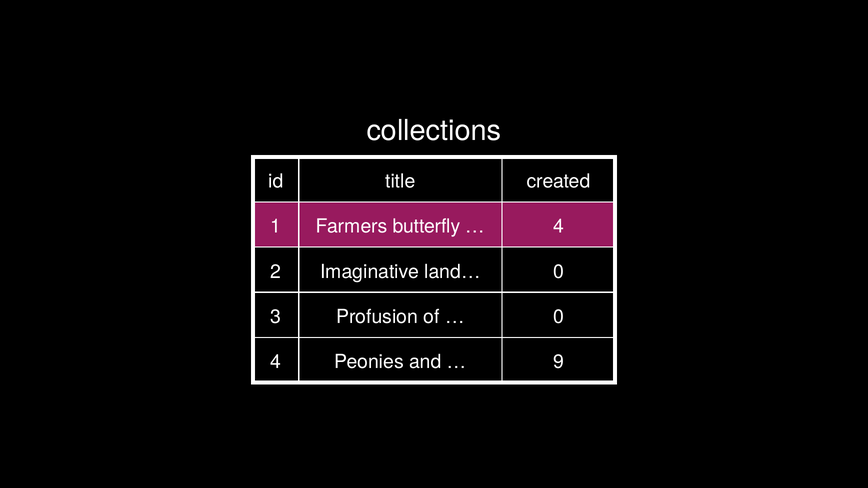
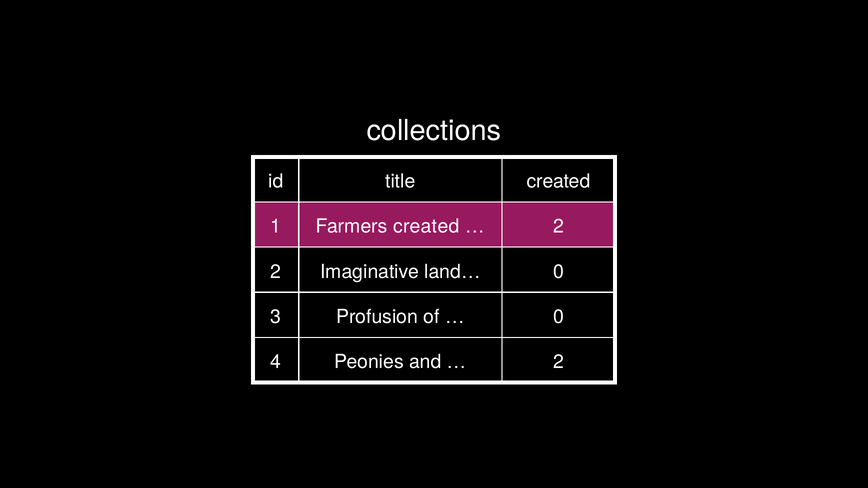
Farmers butterfly: butterfly -> created
4 at (558, 227): 4 -> 2
9 at (558, 362): 9 -> 2
